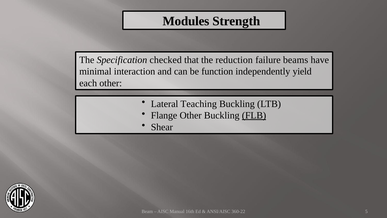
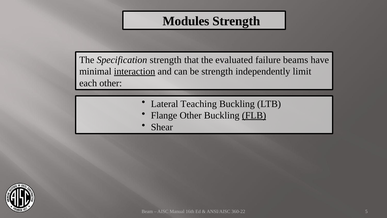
Specification checked: checked -> strength
reduction: reduction -> evaluated
interaction underline: none -> present
be function: function -> strength
yield: yield -> limit
